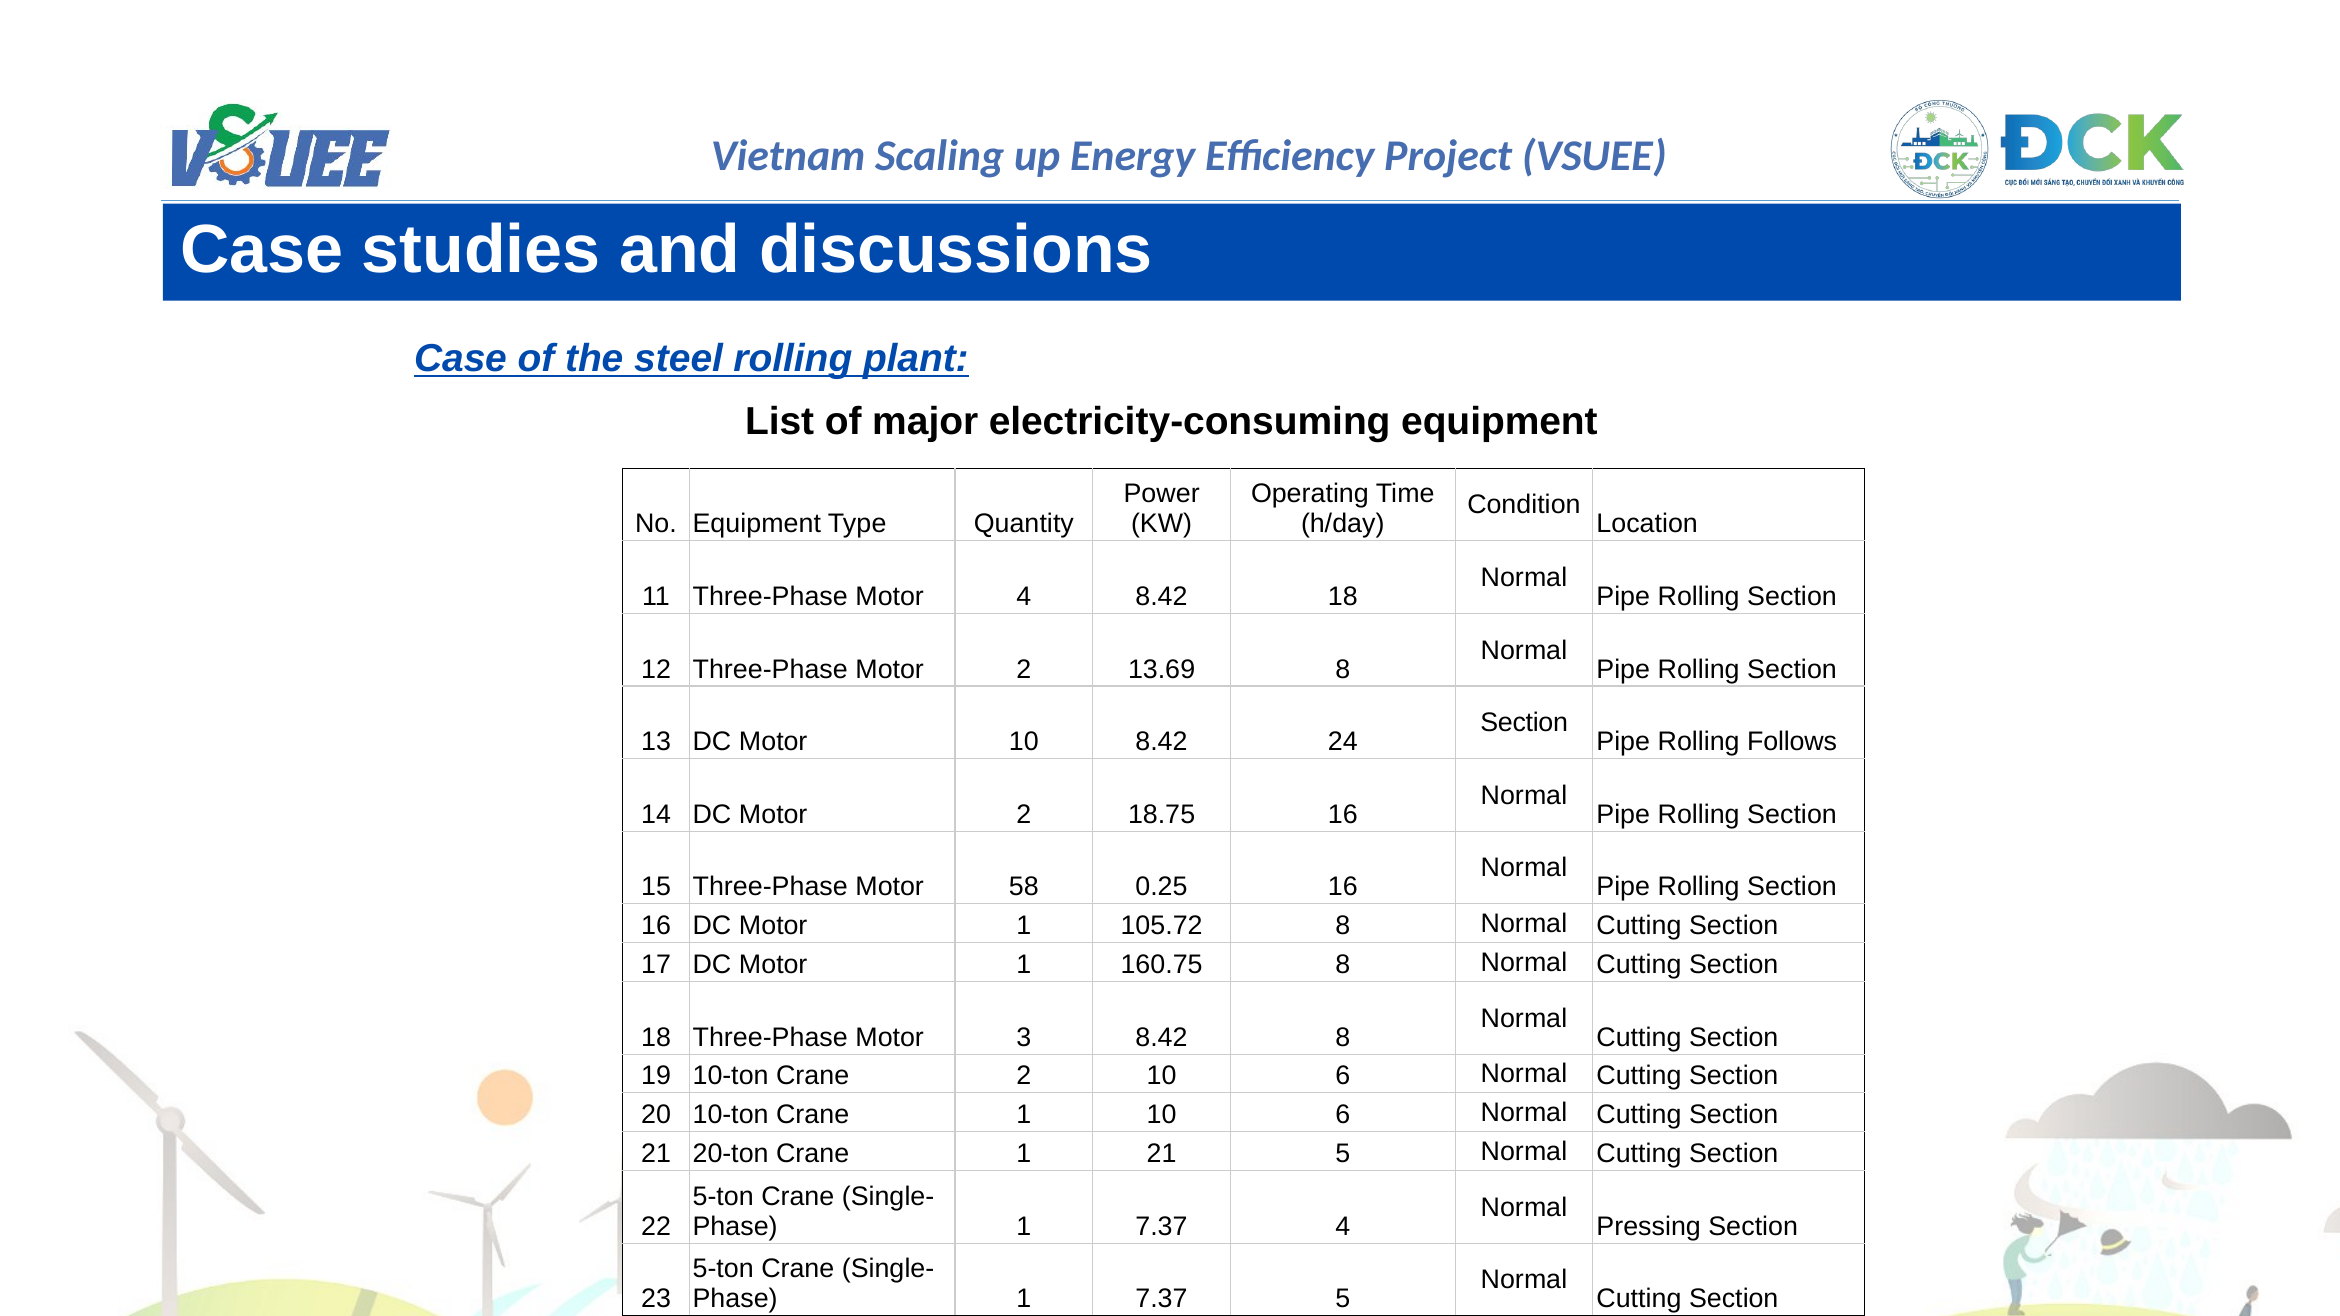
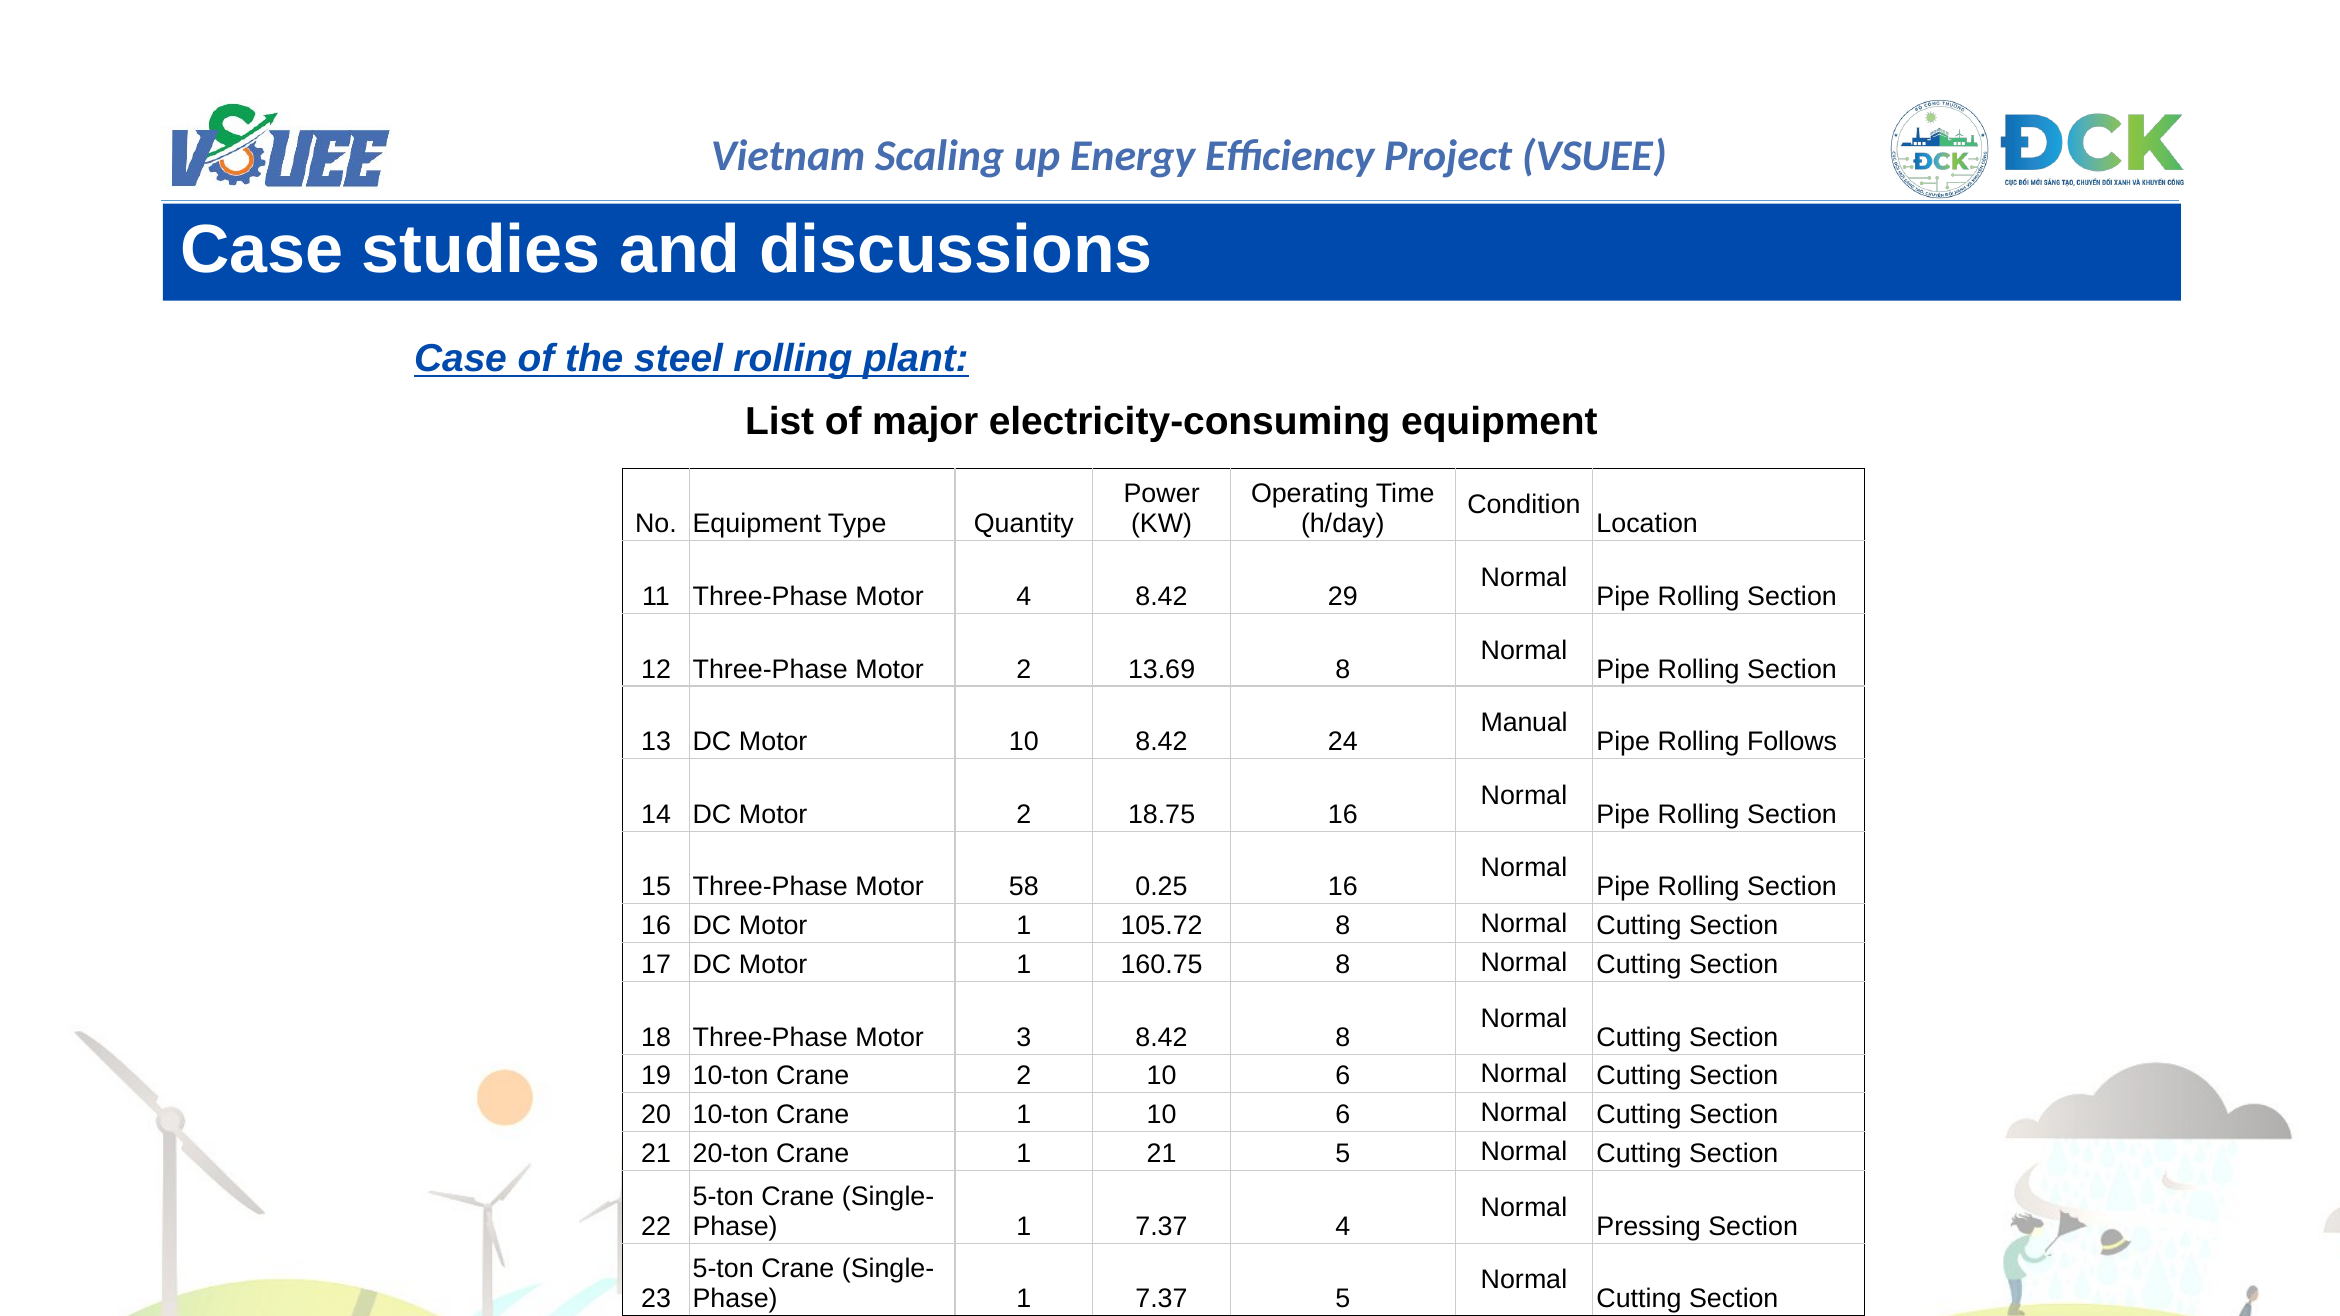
8.42 18: 18 -> 29
Section at (1524, 723): Section -> Manual
